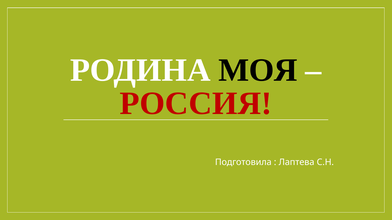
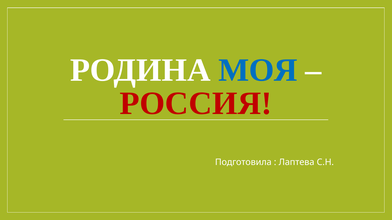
МОЯ colour: black -> blue
